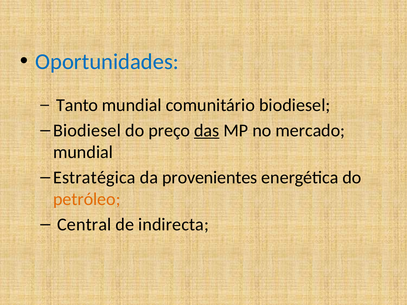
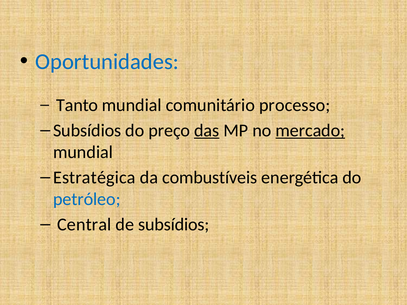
comunitário biodiesel: biodiesel -> processo
Biodiesel at (87, 131): Biodiesel -> Subsídios
mercado underline: none -> present
provenientes: provenientes -> combustíveis
petróleo colour: orange -> blue
de indirecta: indirecta -> subsídios
